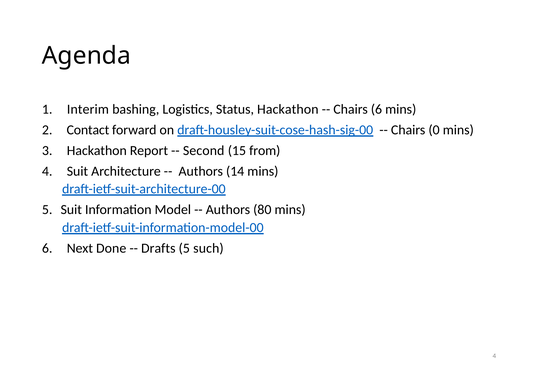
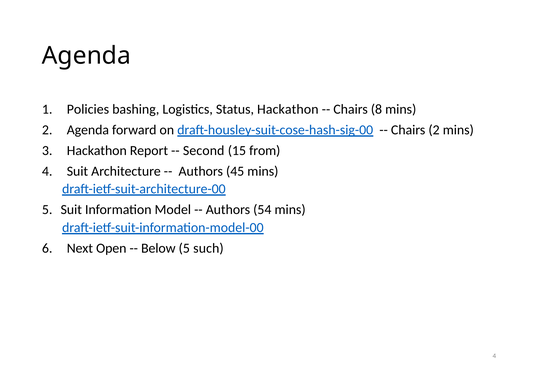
Interim: Interim -> Policies
Chairs 6: 6 -> 8
Contact at (88, 130): Contact -> Agenda
Chairs 0: 0 -> 2
14: 14 -> 45
80: 80 -> 54
Done: Done -> Open
Drafts: Drafts -> Below
